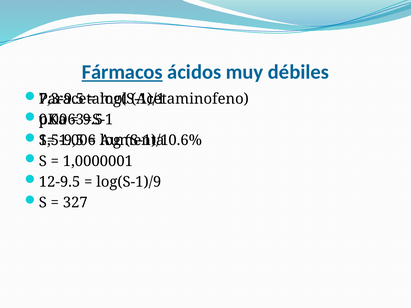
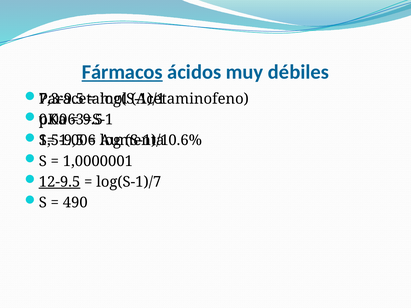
12-9.5 underline: none -> present
log(S-1)/9: log(S-1)/9 -> log(S-1)/7
327: 327 -> 490
